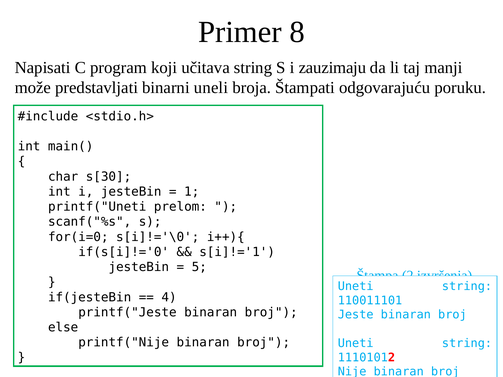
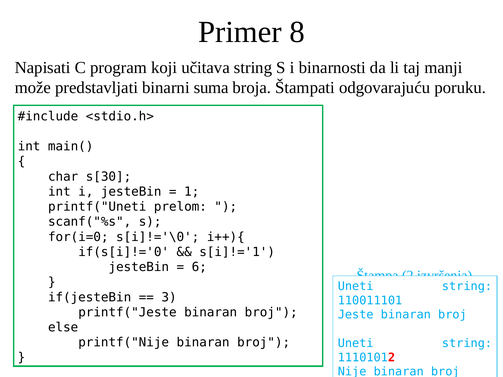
zauzimaju: zauzimaju -> binarnosti
uneli: uneli -> suma
5: 5 -> 6
4: 4 -> 3
